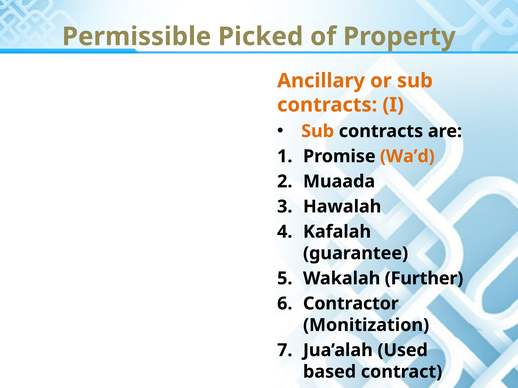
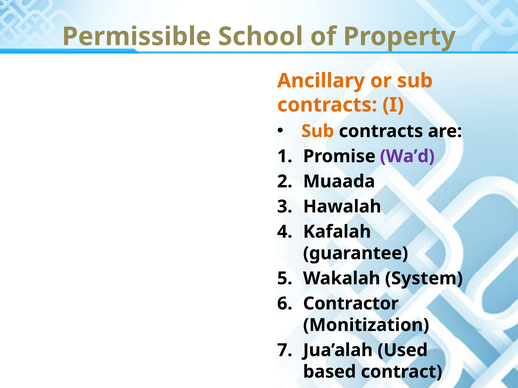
Picked: Picked -> School
Wa’d colour: orange -> purple
Further: Further -> System
